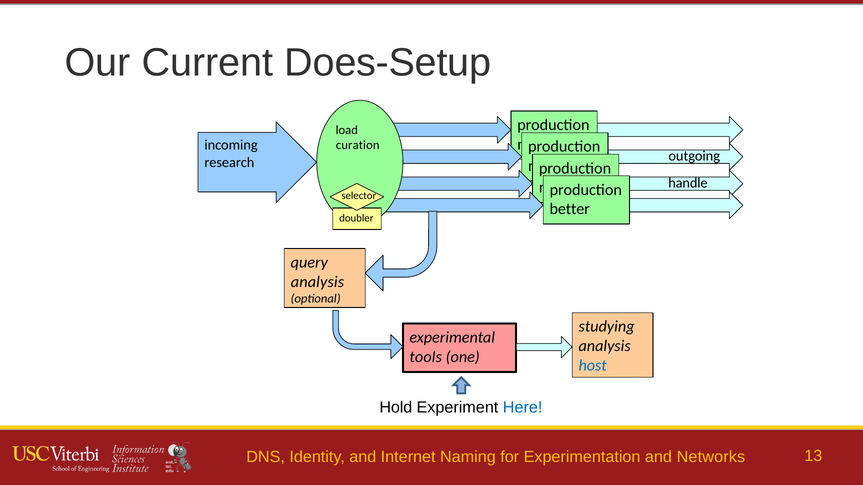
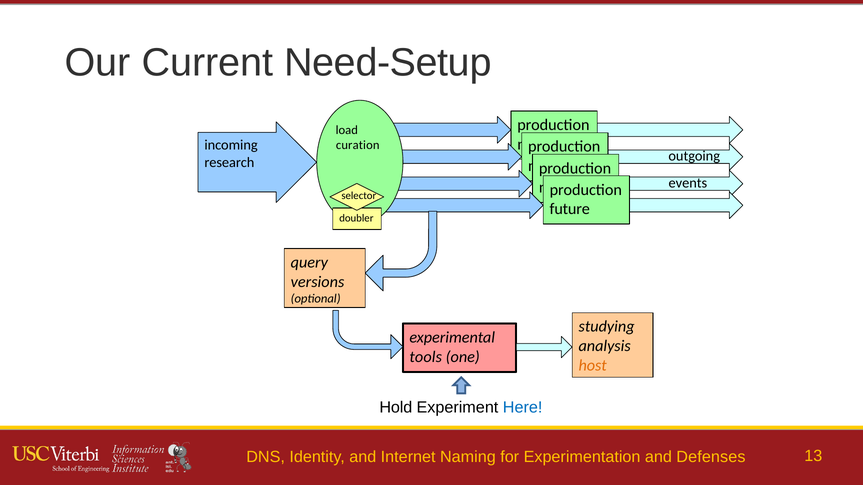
Does-Setup: Does-Setup -> Need-Setup
handle: handle -> events
better: better -> future
analysis at (317, 282): analysis -> versions
host colour: blue -> orange
Networks: Networks -> Defenses
